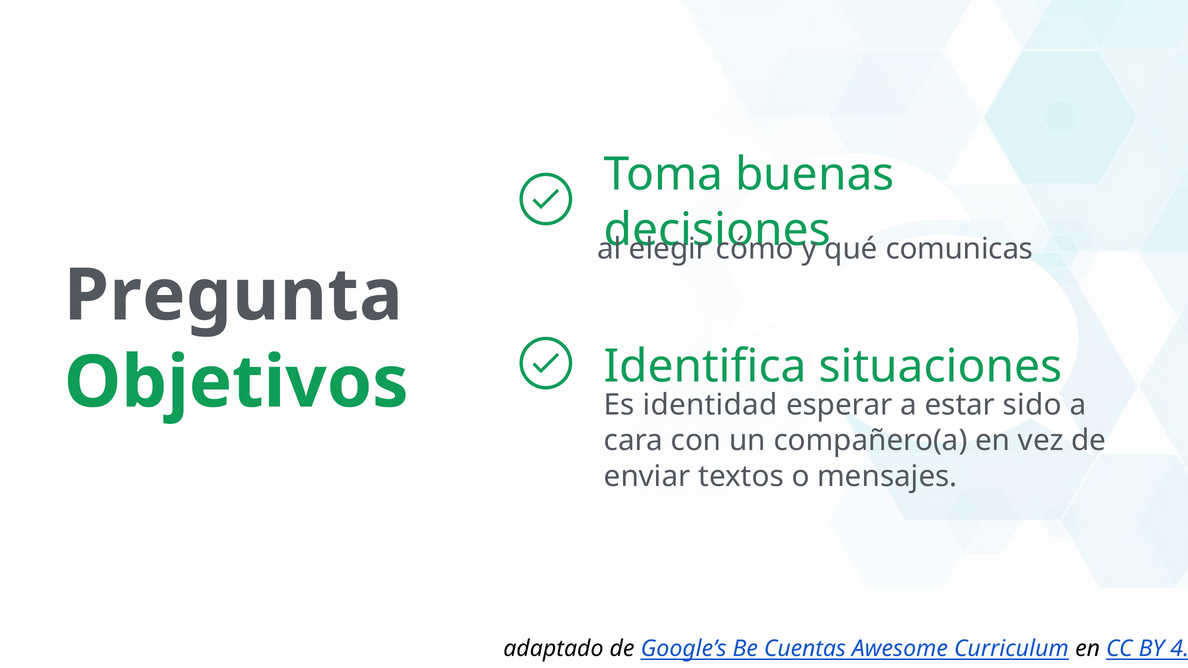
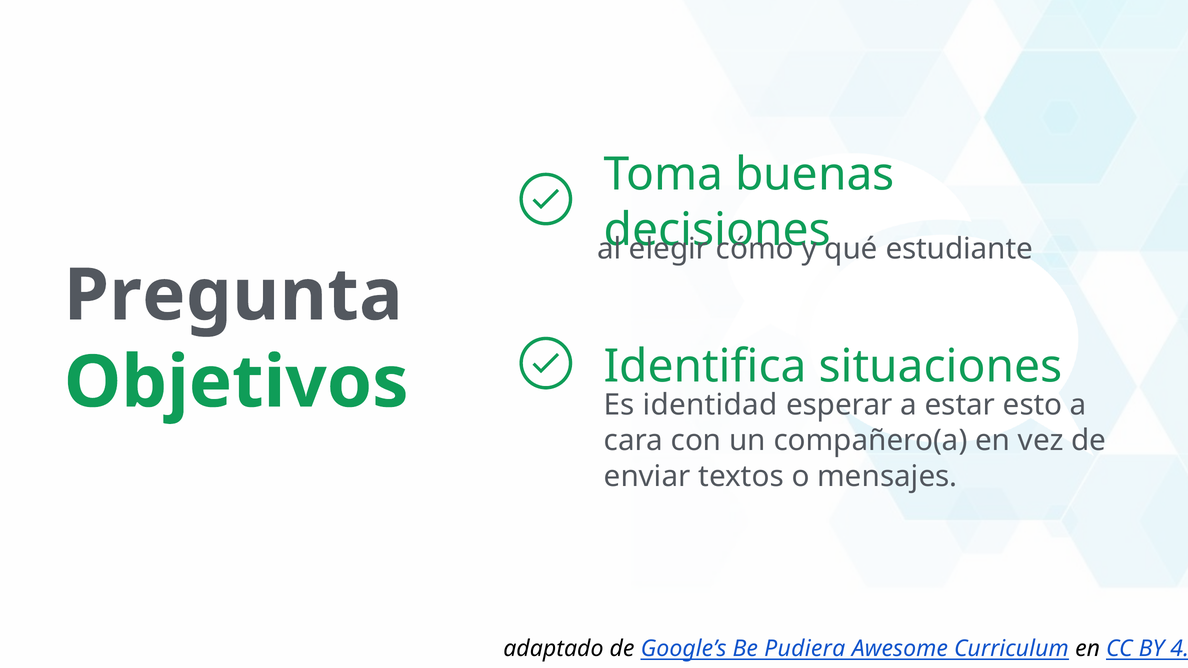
comunicas: comunicas -> estudiante
sido: sido -> esto
Cuentas: Cuentas -> Pudiera
